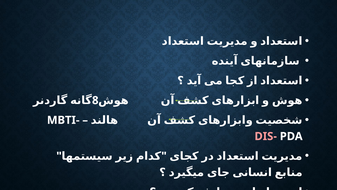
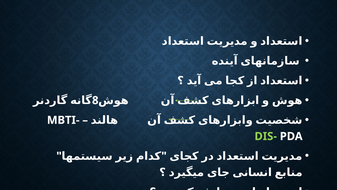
DIS- colour: pink -> light green
